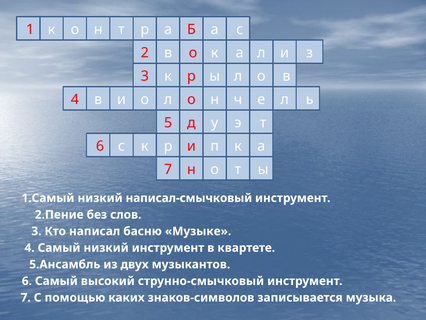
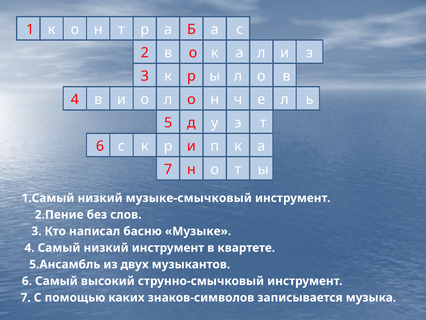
написал-смычковый: написал-смычковый -> музыке-смычковый
